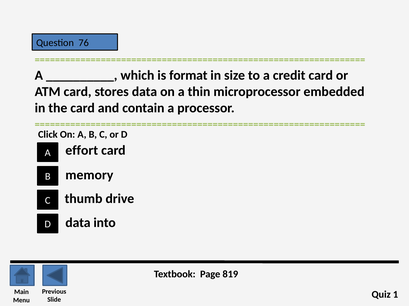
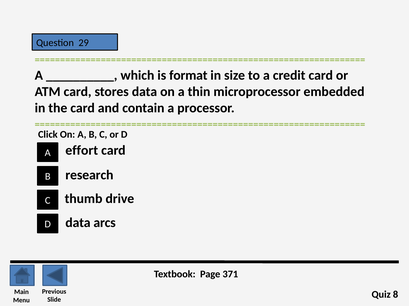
76: 76 -> 29
memory: memory -> research
into: into -> arcs
819: 819 -> 371
1: 1 -> 8
